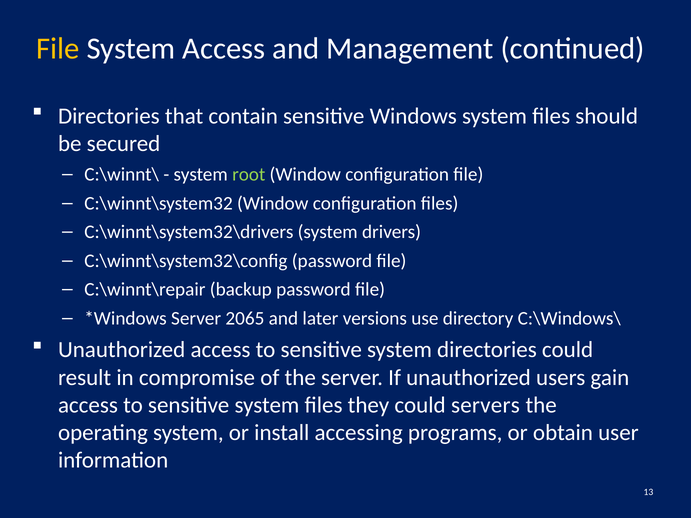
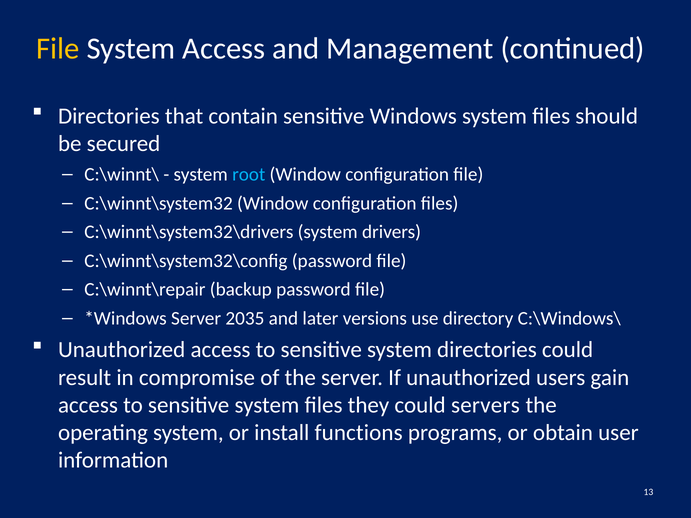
root colour: light green -> light blue
2065: 2065 -> 2035
accessing: accessing -> functions
